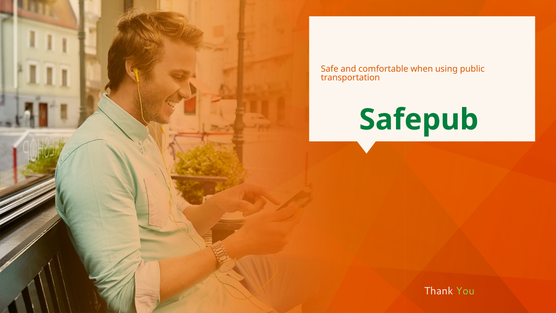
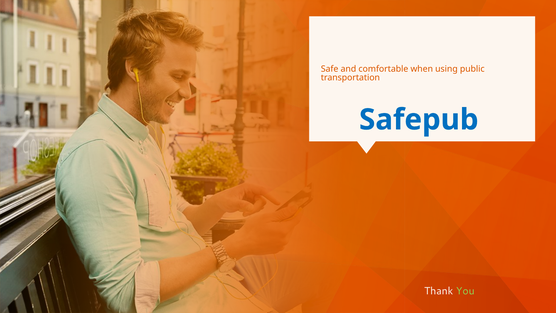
Safepub colour: green -> blue
